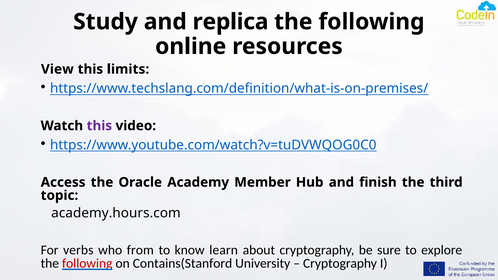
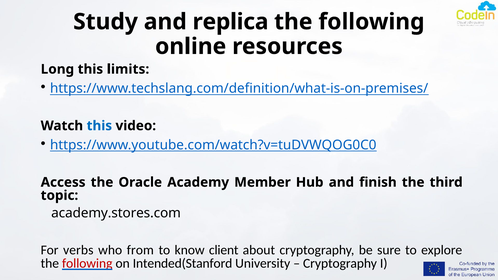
View: View -> Long
this at (99, 126) colour: purple -> blue
academy.hours.com: academy.hours.com -> academy.stores.com
learn: learn -> client
Contains(Stanford: Contains(Stanford -> Intended(Stanford
